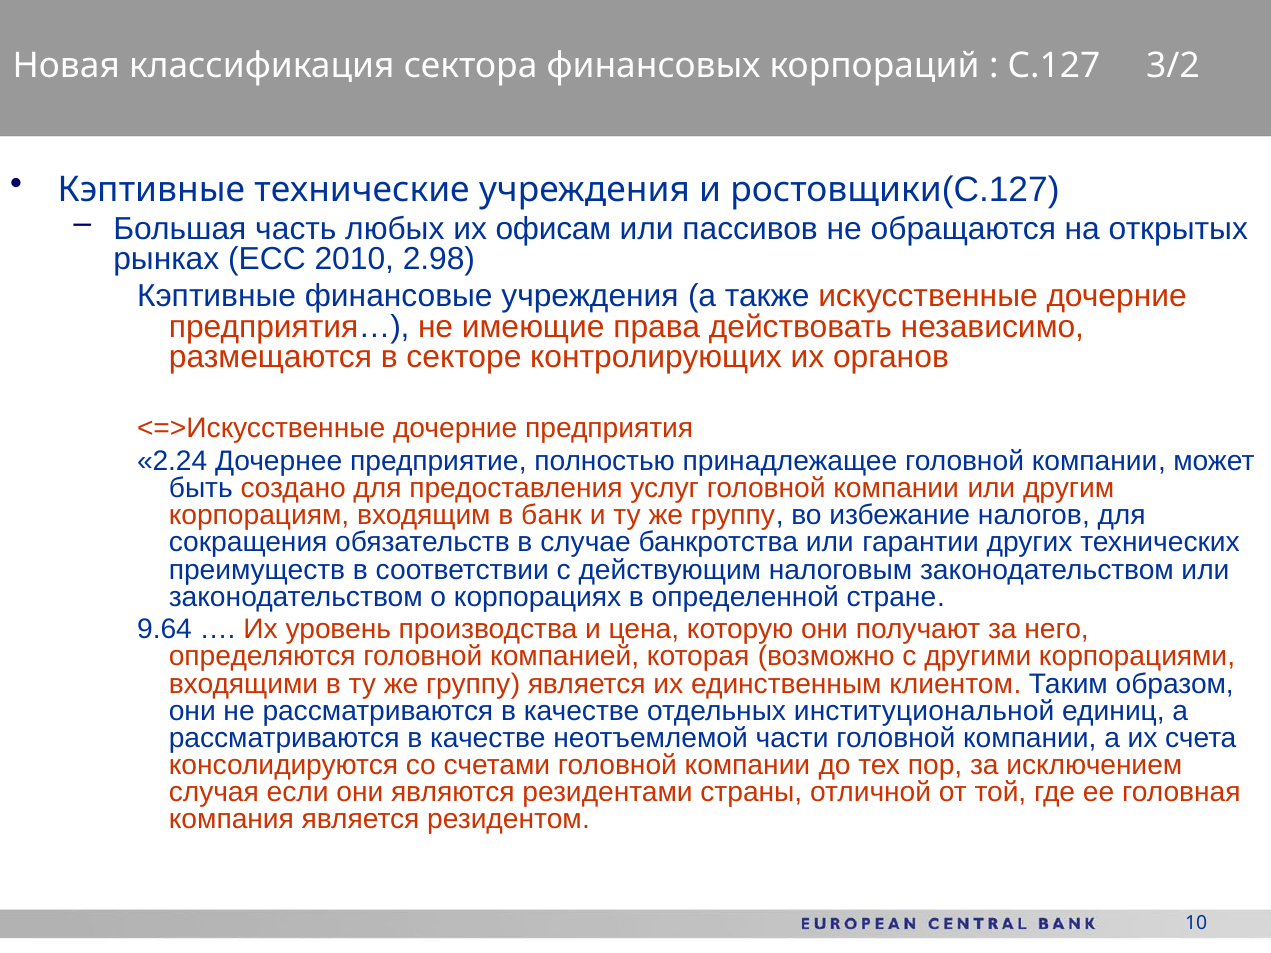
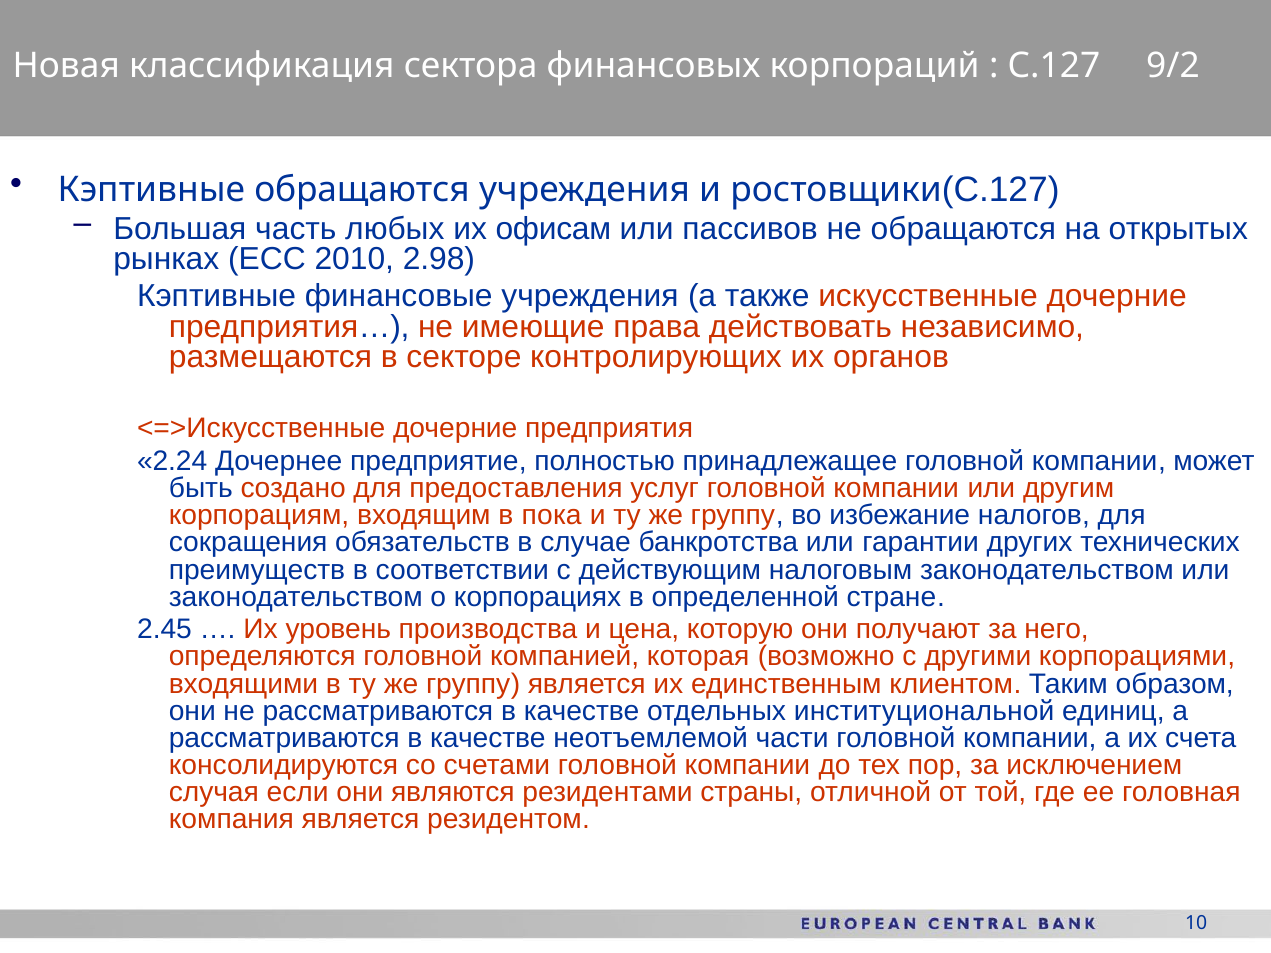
3/2: 3/2 -> 9/2
Кэптивные технические: технические -> обращаются
банк: банк -> пока
9.64: 9.64 -> 2.45
